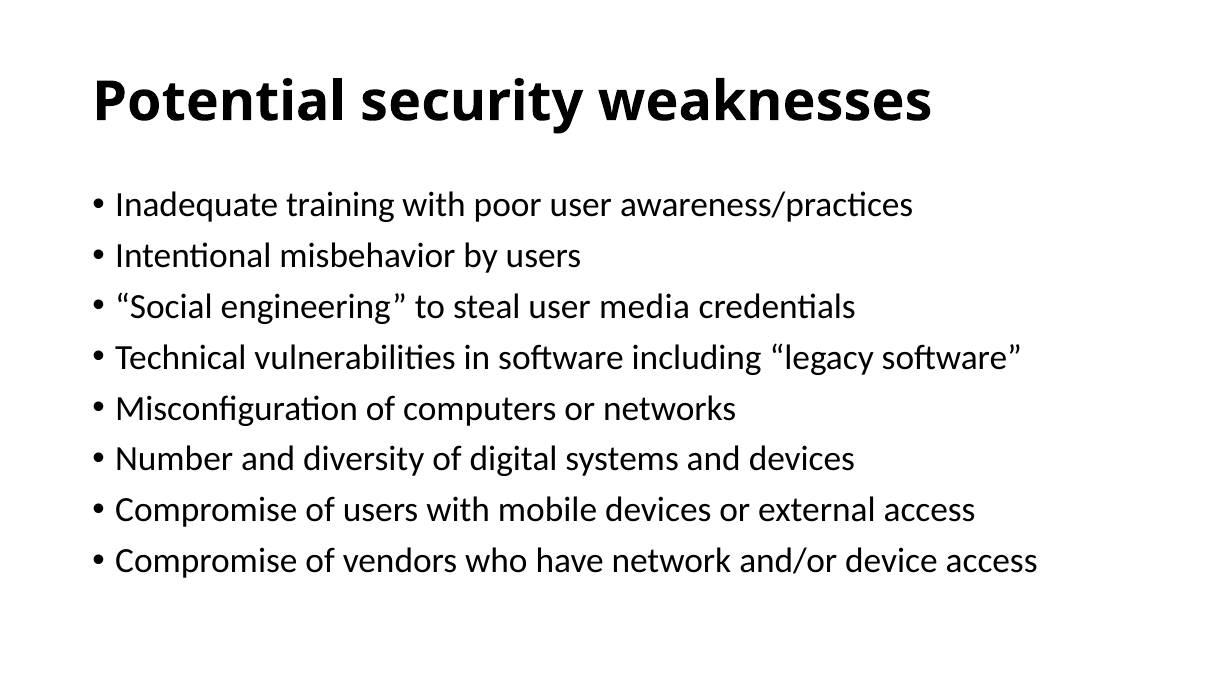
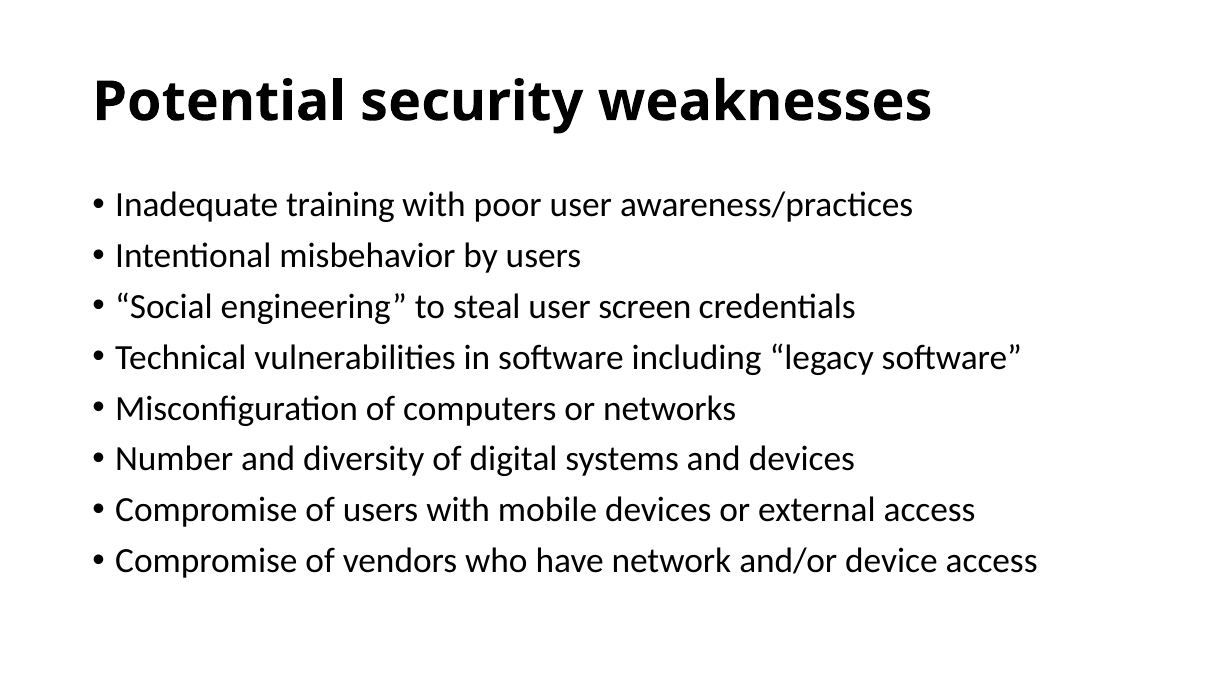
media: media -> screen
